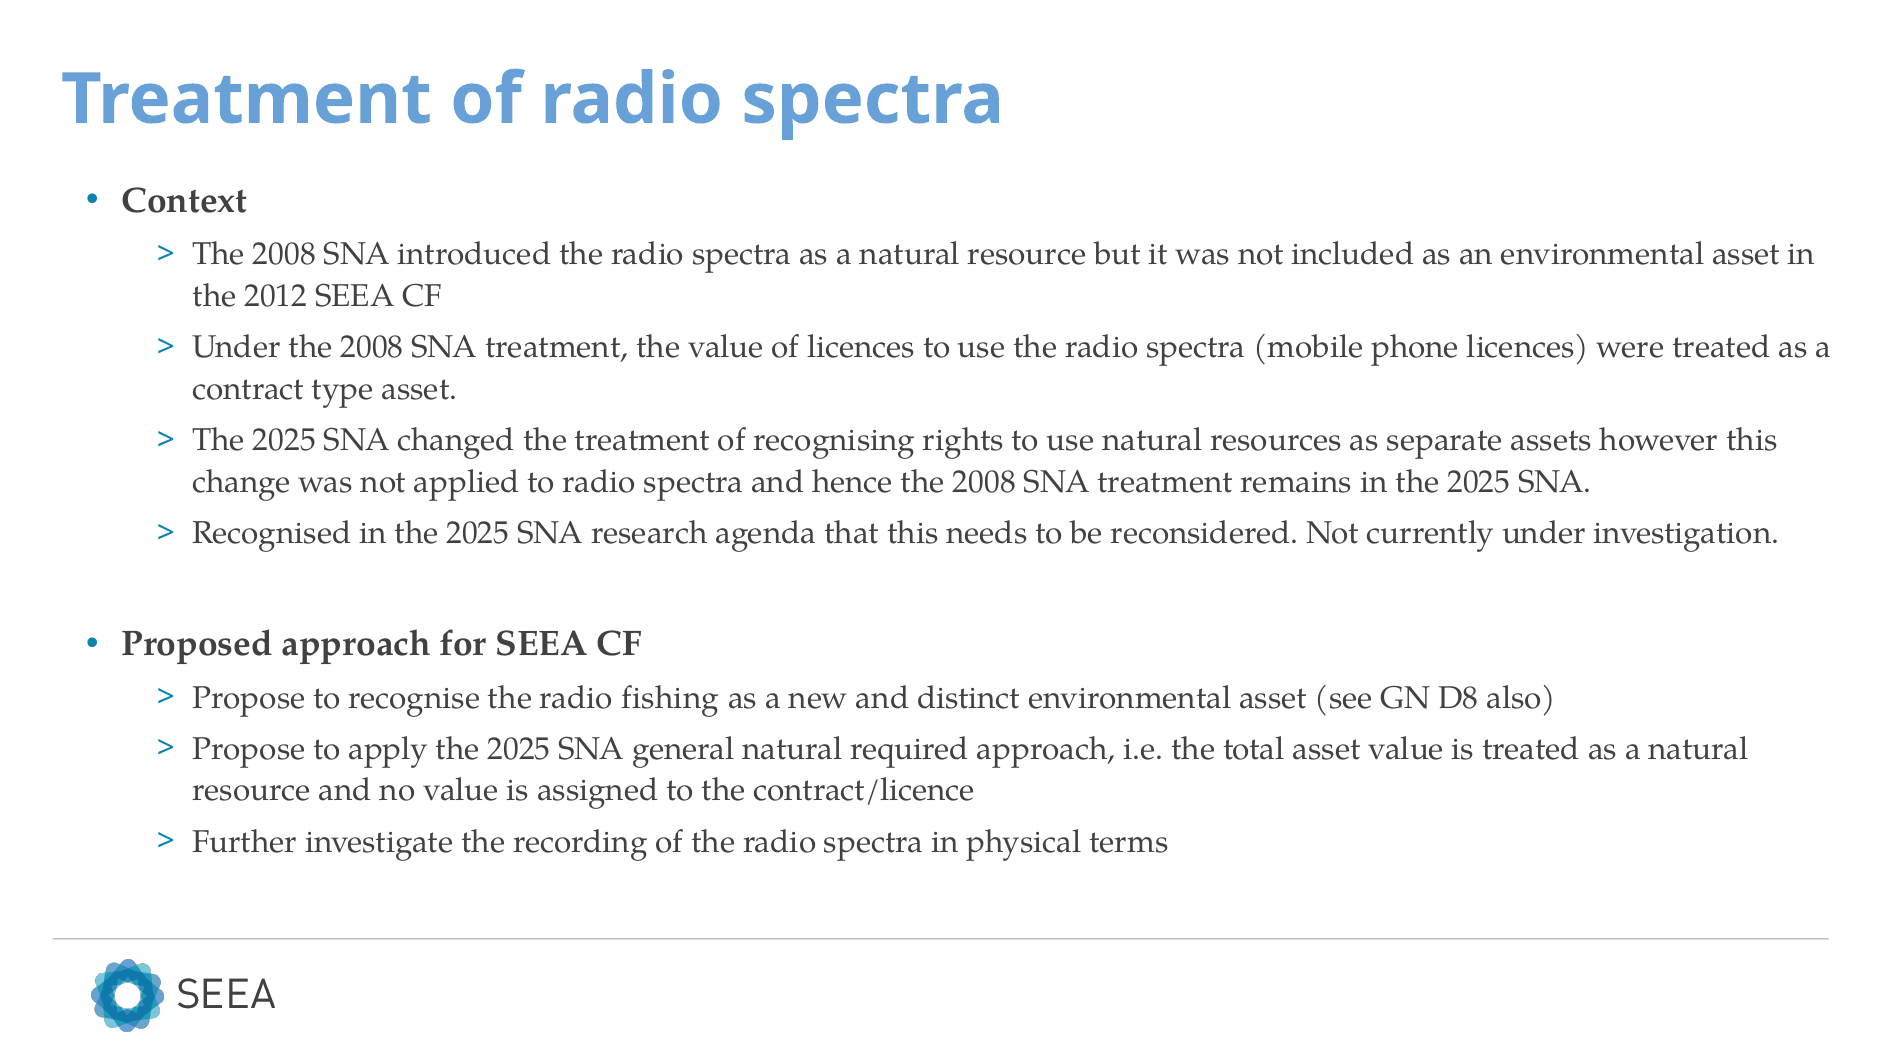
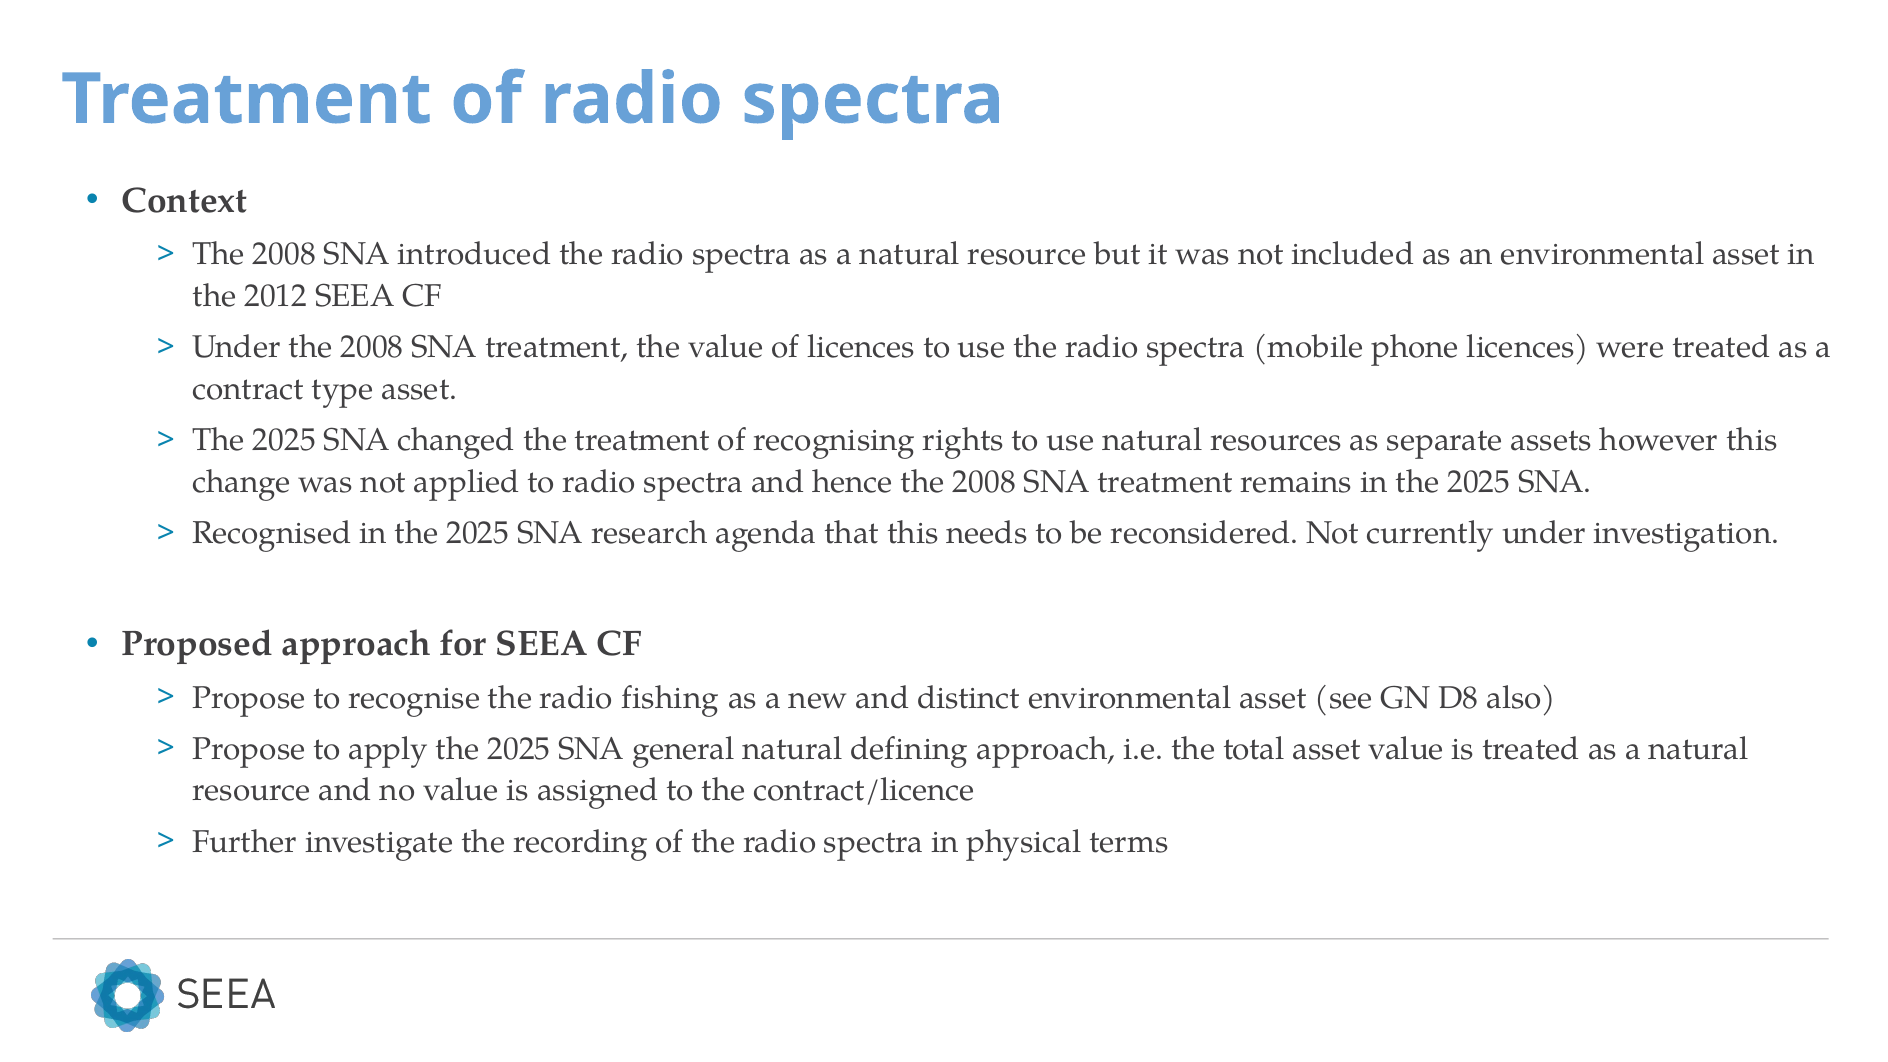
required: required -> defining
